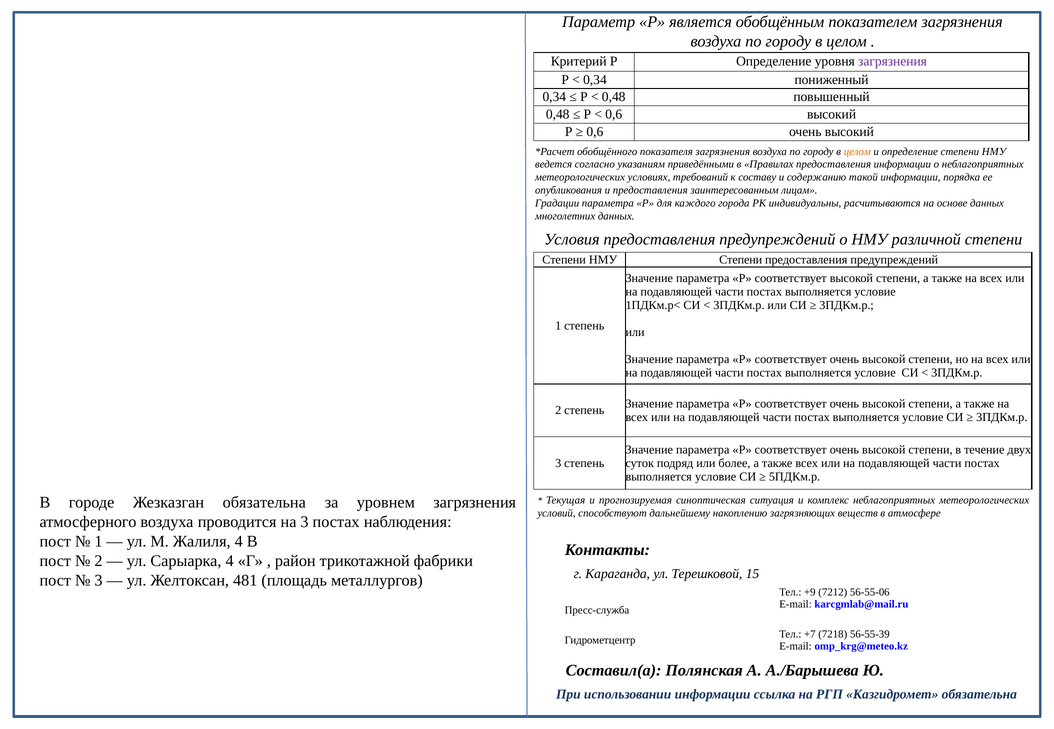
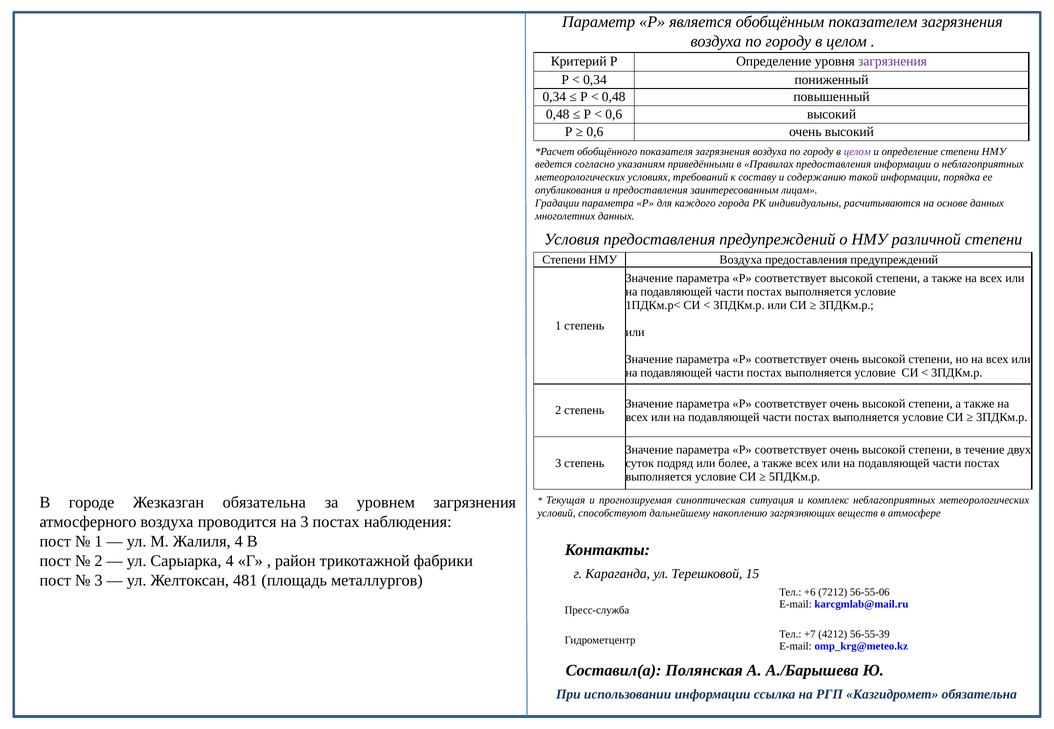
целом at (857, 152) colour: orange -> purple
НМУ Степени: Степени -> Воздуха
+9: +9 -> +6
7218: 7218 -> 4212
